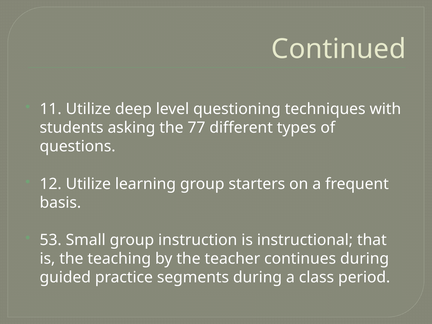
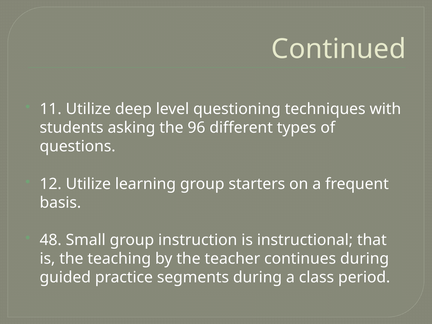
77: 77 -> 96
53: 53 -> 48
